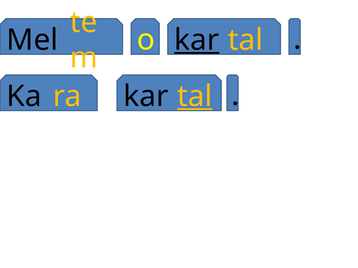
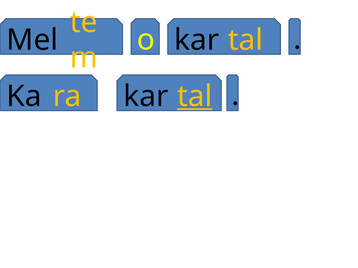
kar at (197, 40) underline: present -> none
